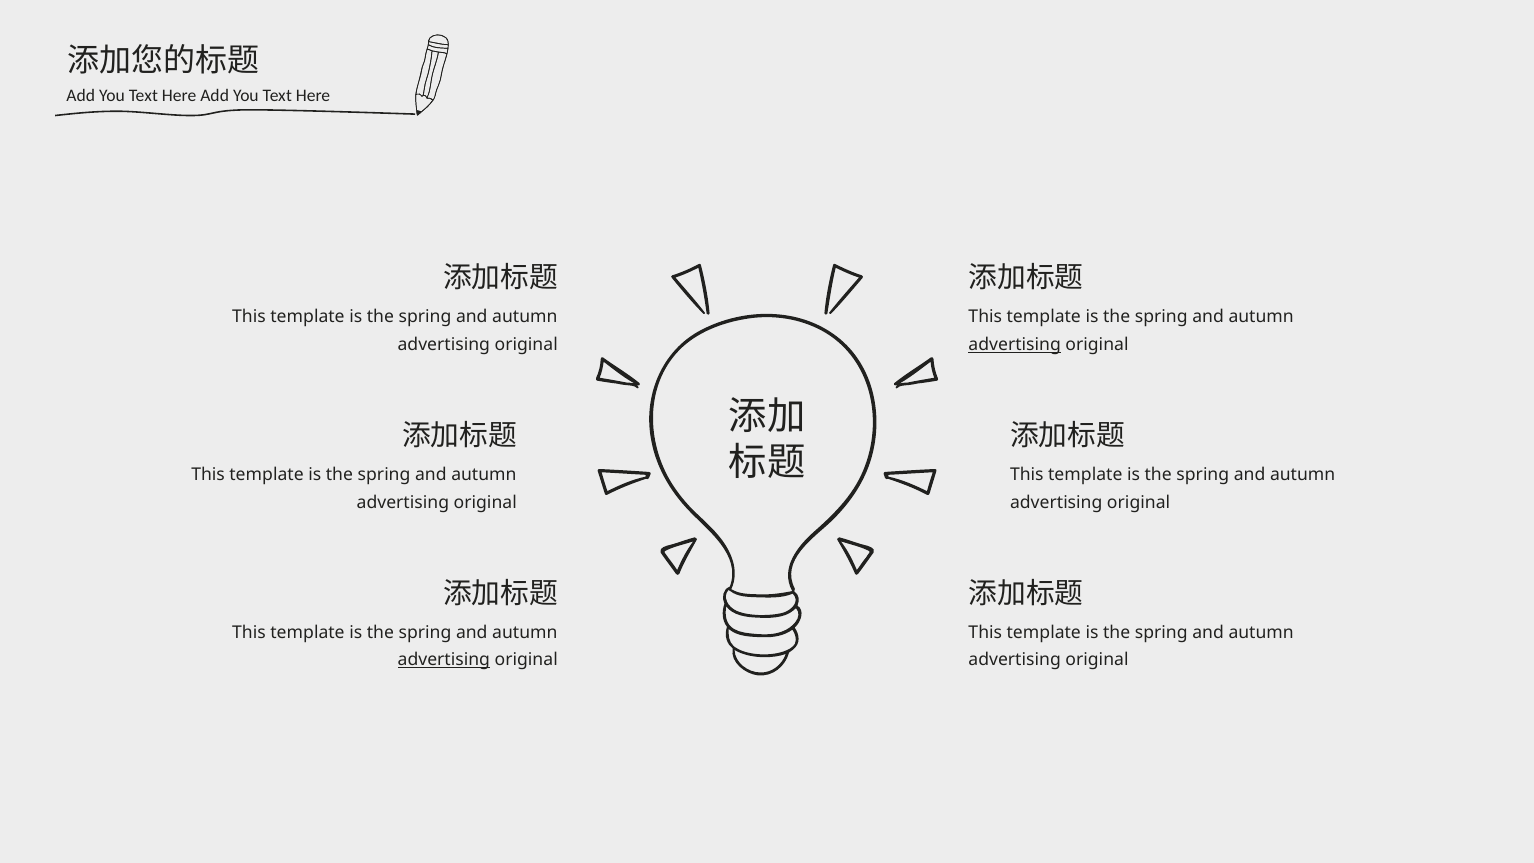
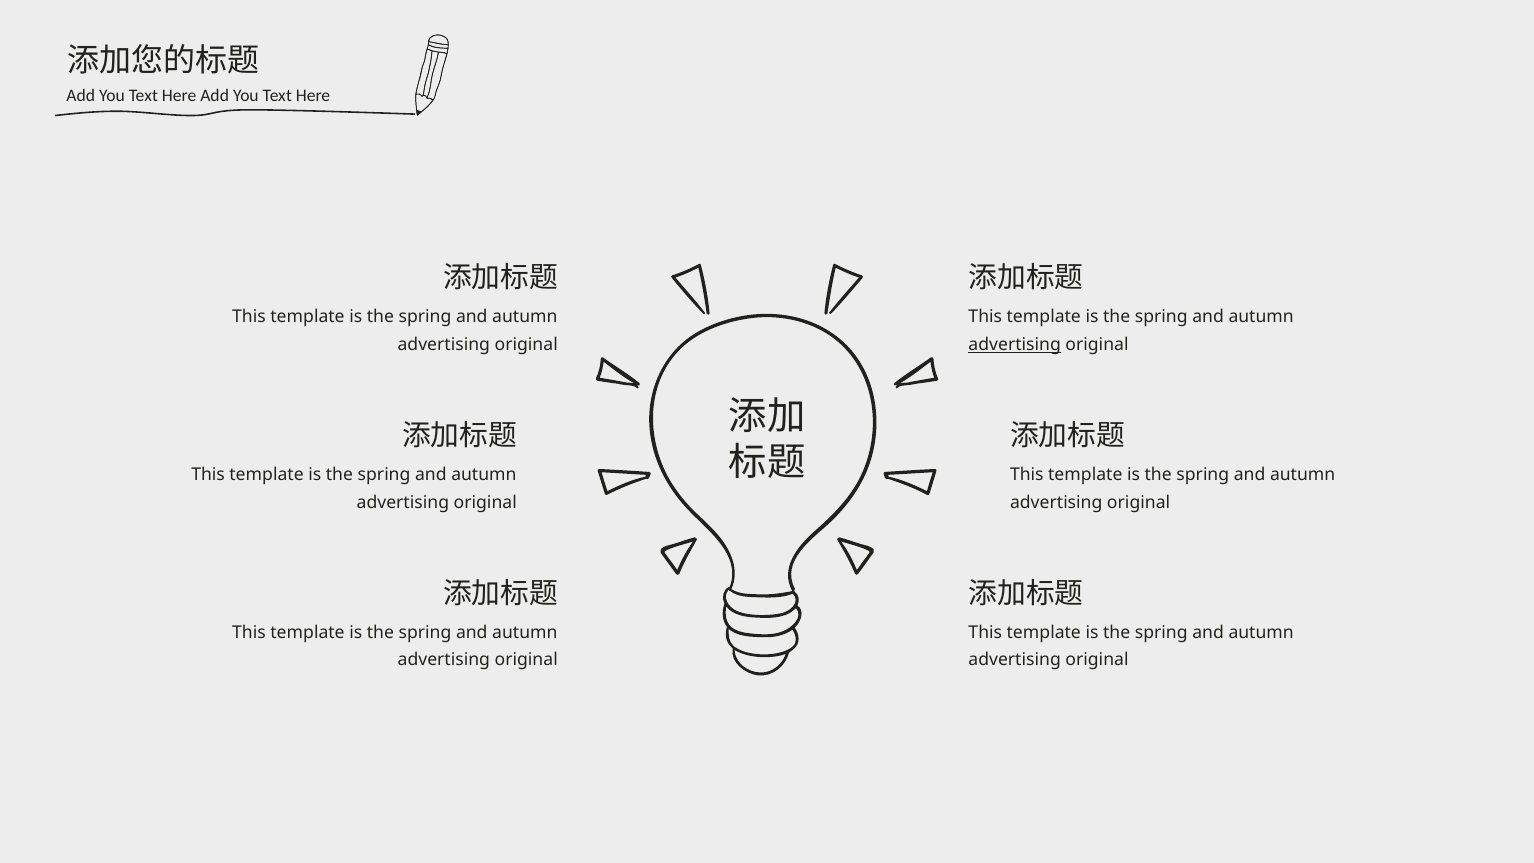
advertising at (444, 660) underline: present -> none
